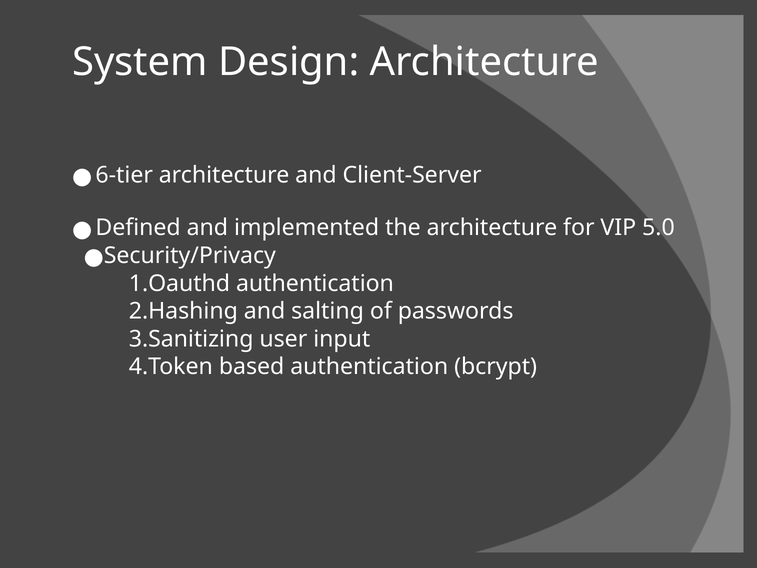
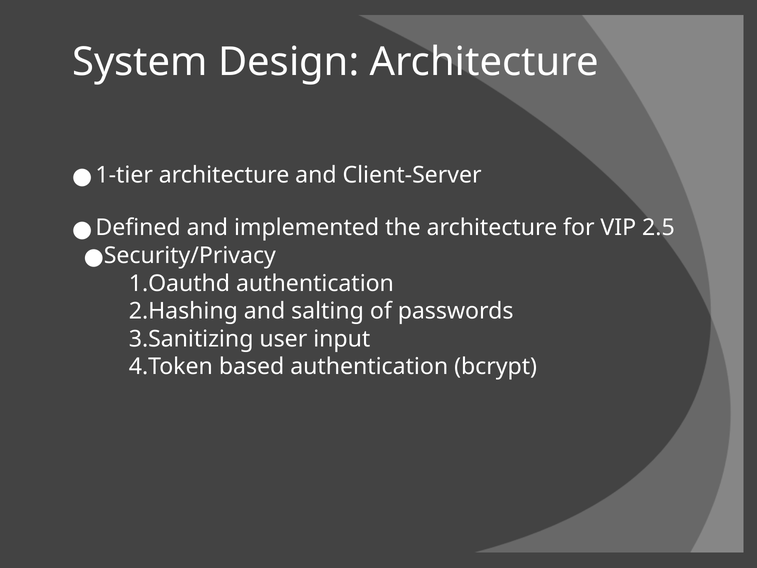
6-tier: 6-tier -> 1-tier
5.0: 5.0 -> 2.5
